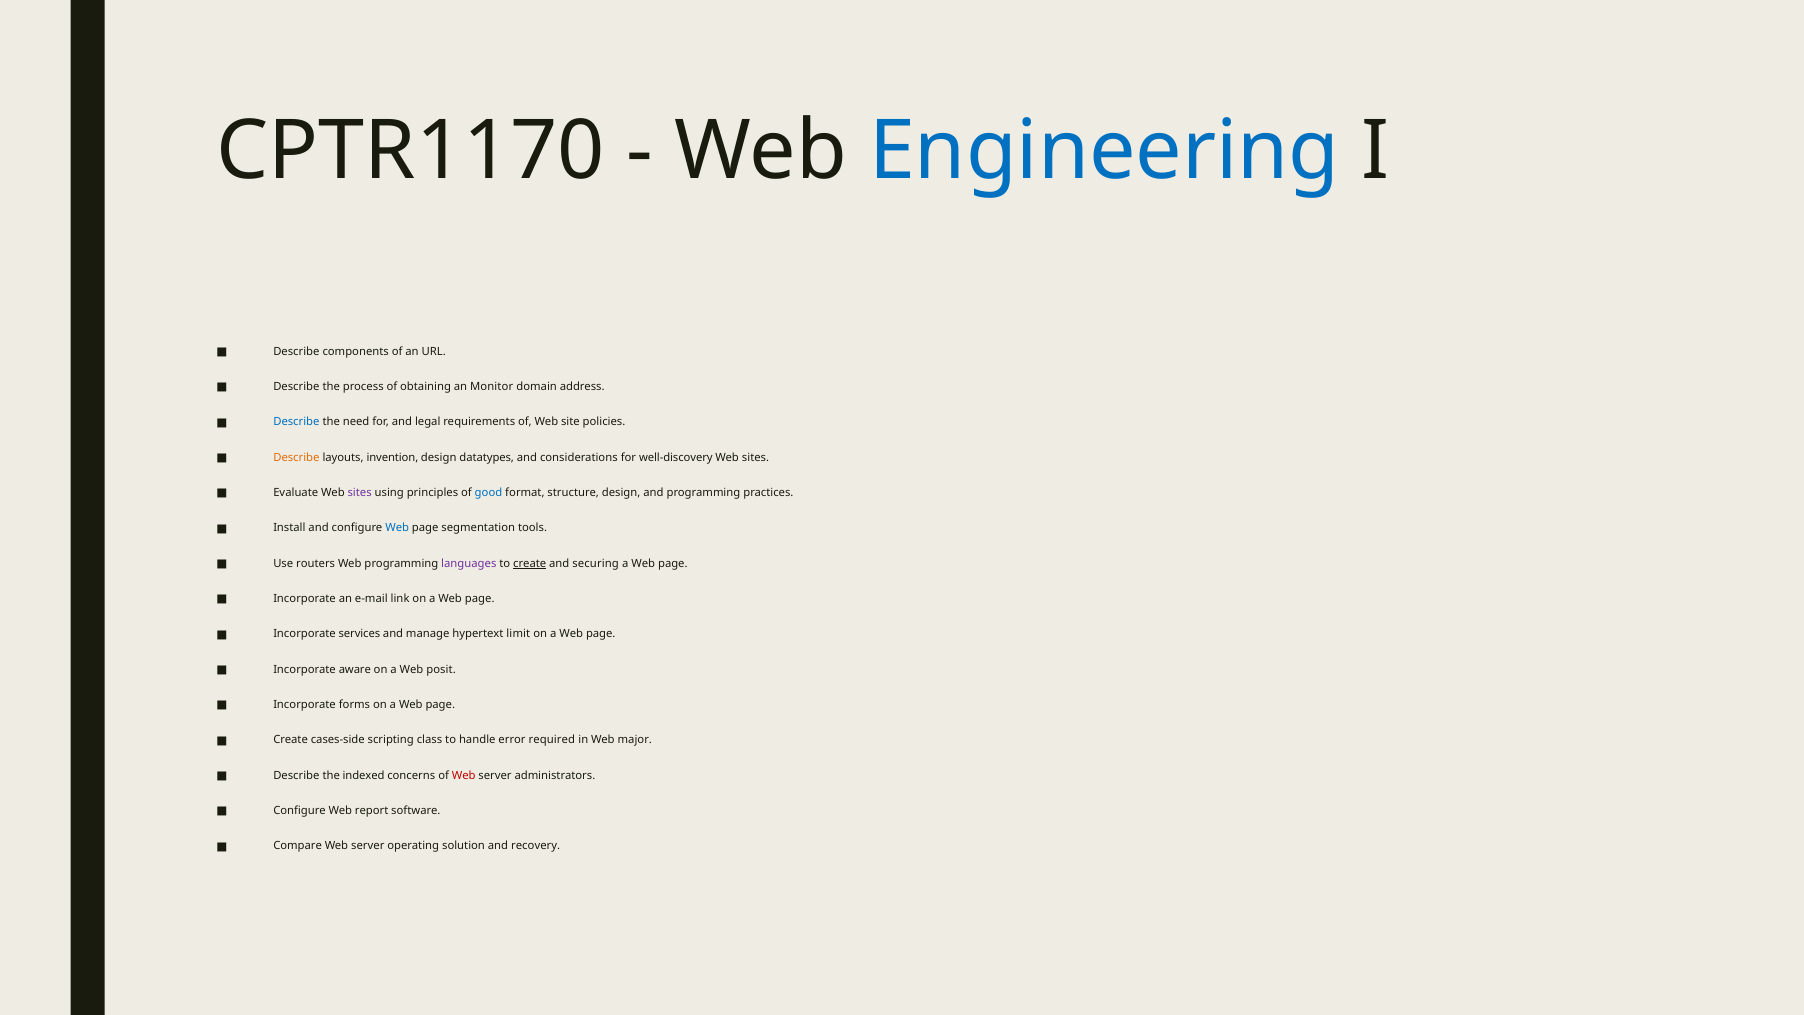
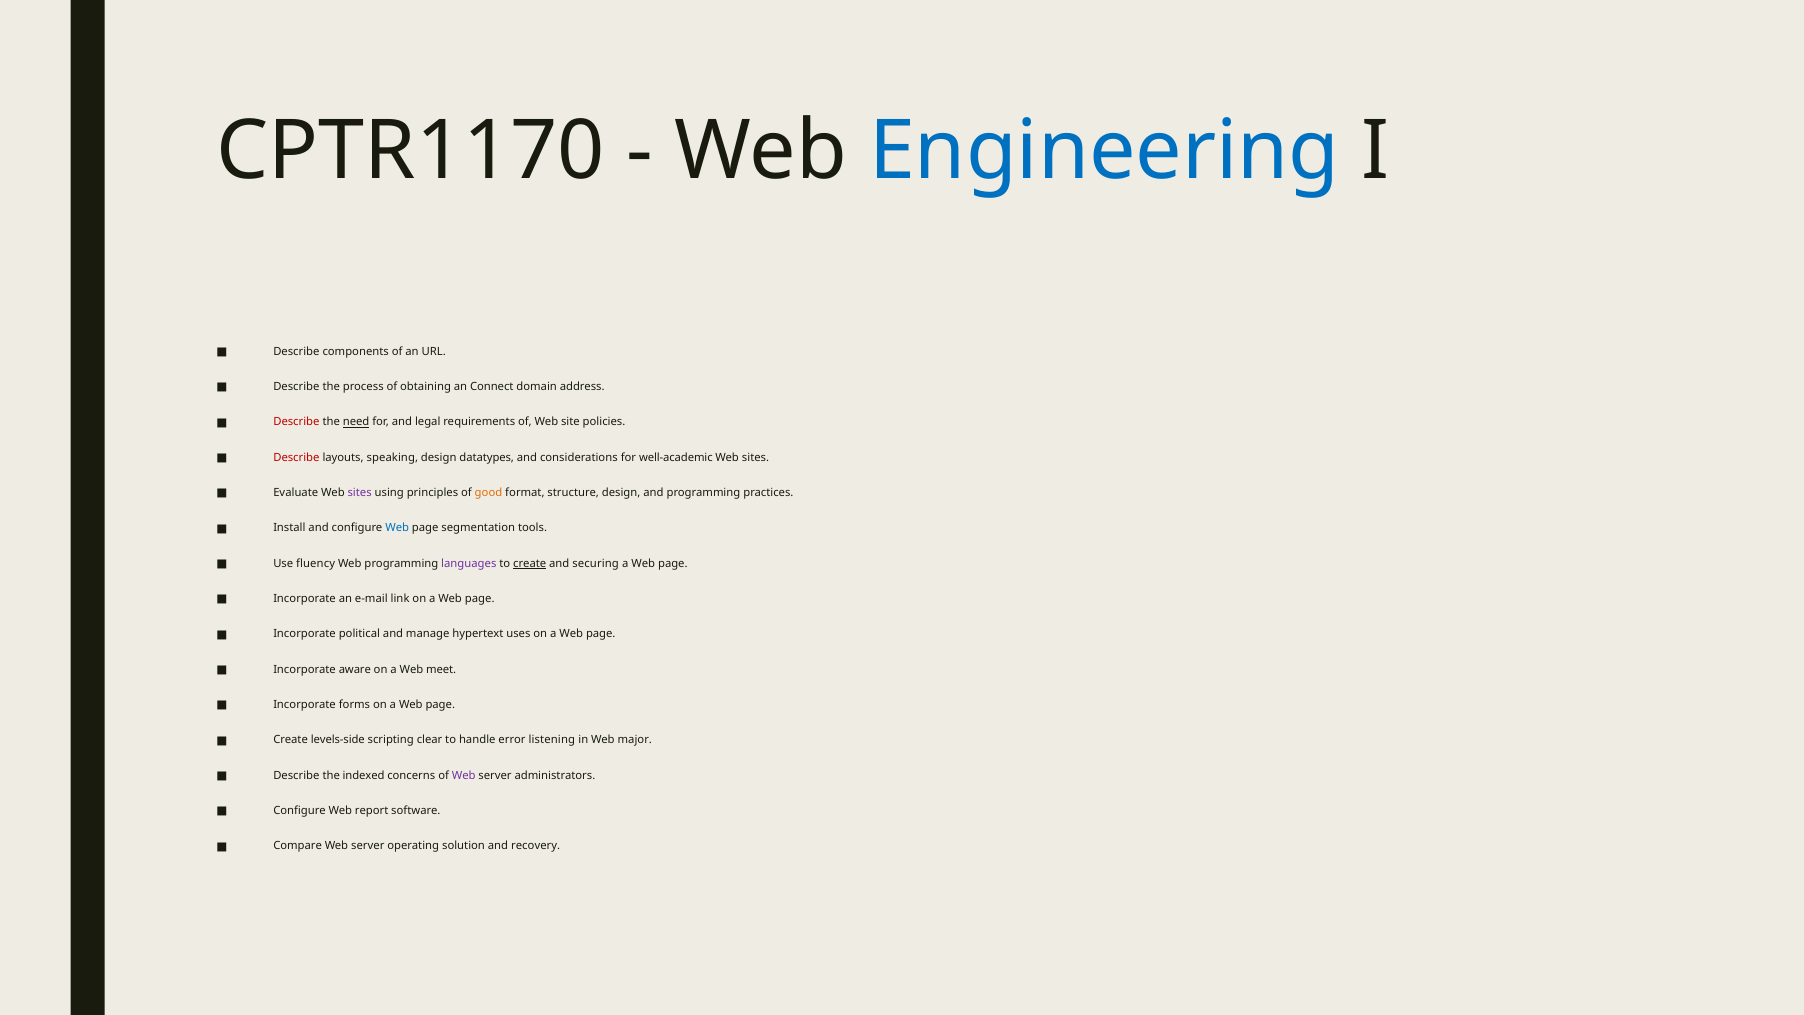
Monitor: Monitor -> Connect
Describe at (296, 422) colour: blue -> red
need underline: none -> present
Describe at (296, 457) colour: orange -> red
invention: invention -> speaking
well-discovery: well-discovery -> well-academic
good colour: blue -> orange
routers: routers -> fluency
services: services -> political
limit: limit -> uses
posit: posit -> meet
cases-side: cases-side -> levels-side
class: class -> clear
required: required -> listening
Web at (464, 775) colour: red -> purple
